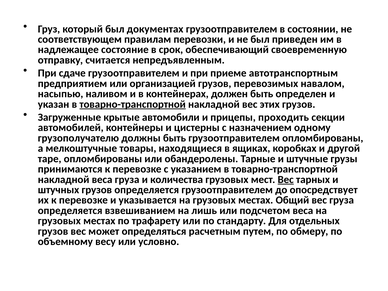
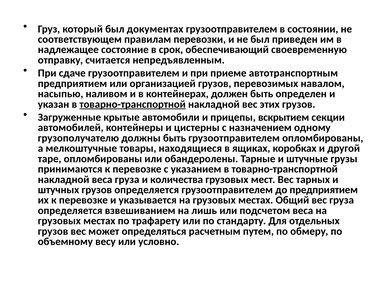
проходить: проходить -> вскрытием
Вес at (286, 179) underline: present -> none
до опосредствует: опосредствует -> предприятием
